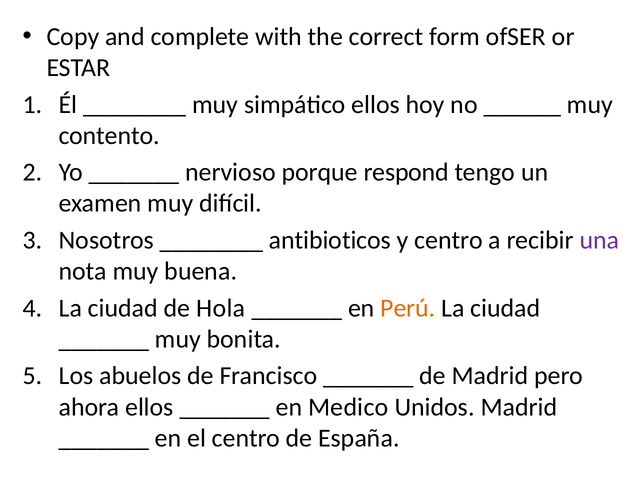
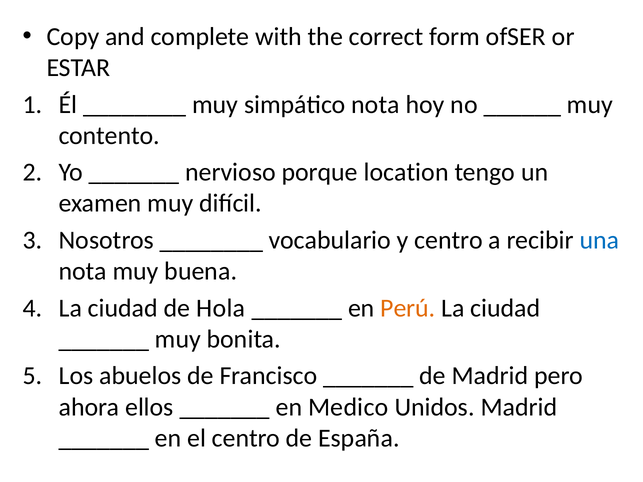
simpático ellos: ellos -> nota
respond: respond -> location
antibioticos: antibioticos -> vocabulario
una colour: purple -> blue
